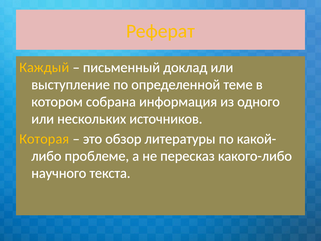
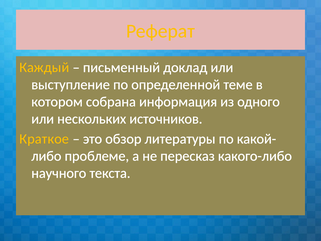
Которая: Которая -> Краткое
